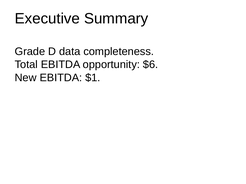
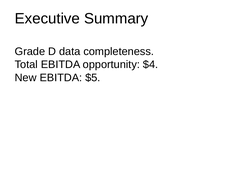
$6: $6 -> $4
$1: $1 -> $5
